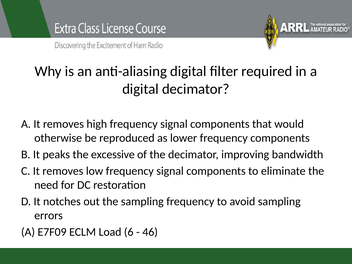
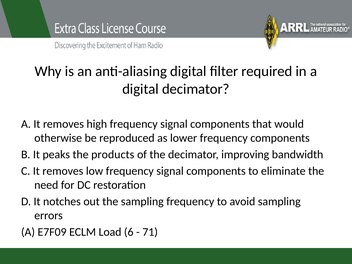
excessive: excessive -> products
46: 46 -> 71
